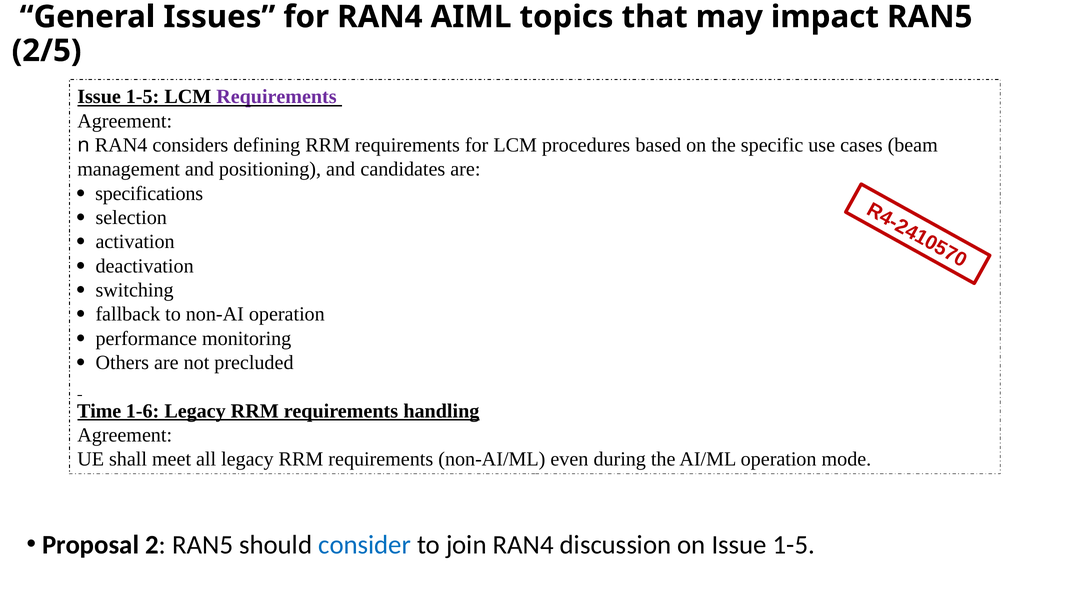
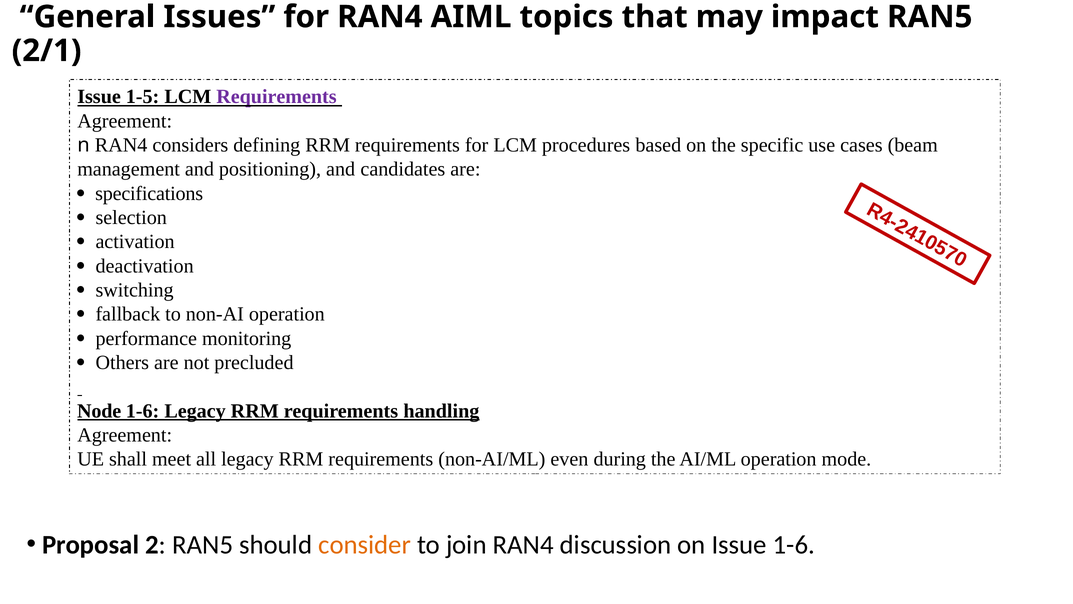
2/5: 2/5 -> 2/1
Time: Time -> Node
consider colour: blue -> orange
on Issue 1-5: 1-5 -> 1-6
